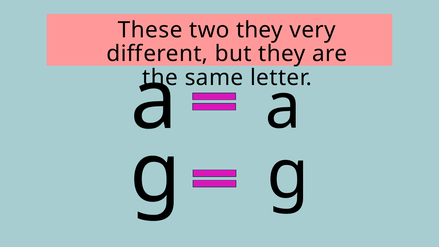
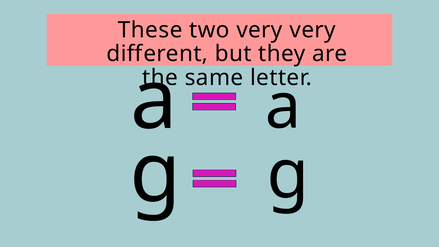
two they: they -> very
